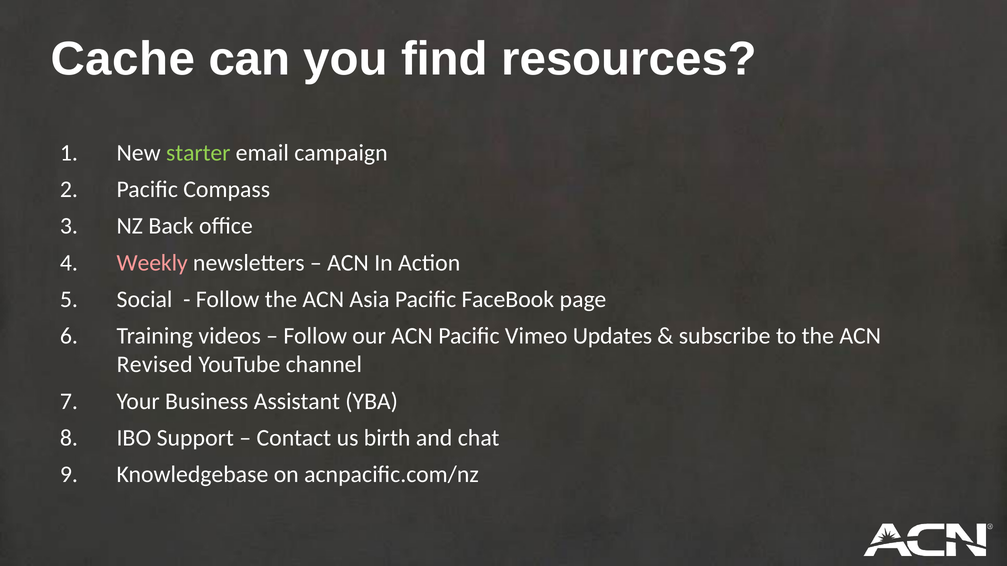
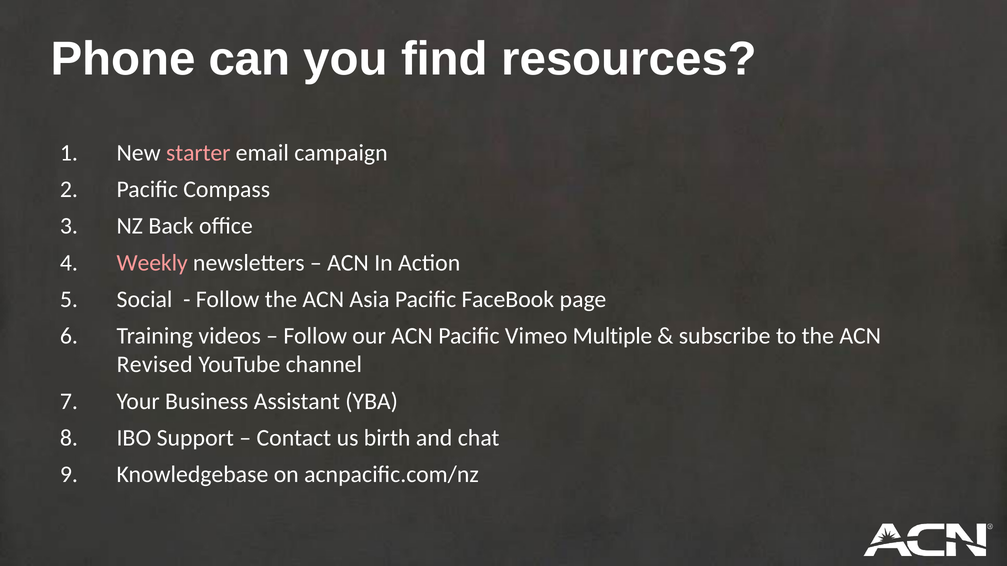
Cache: Cache -> Phone
starter colour: light green -> pink
Updates: Updates -> Multiple
